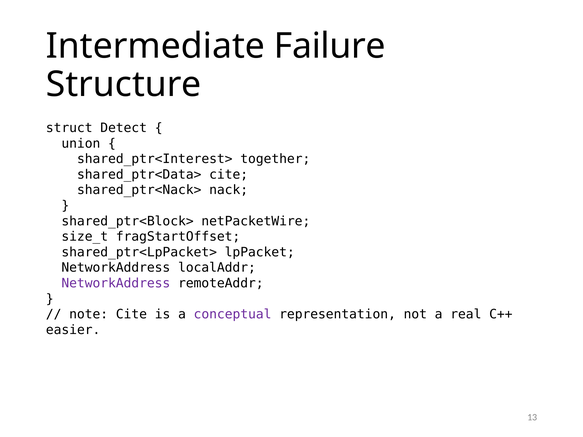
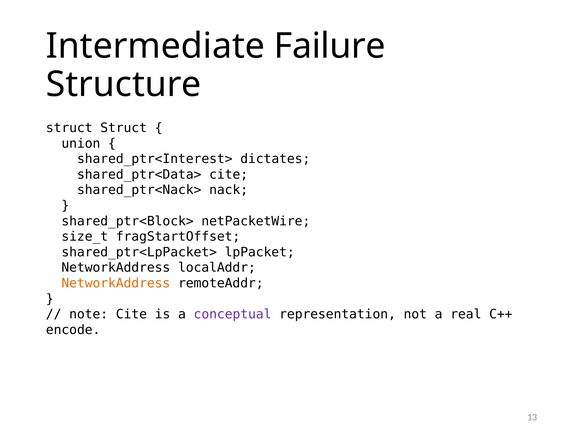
struct Detect: Detect -> Struct
together: together -> dictates
NetworkAddress at (116, 283) colour: purple -> orange
easier: easier -> encode
